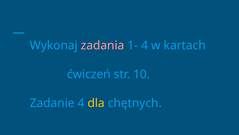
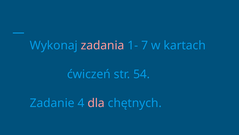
1- 4: 4 -> 7
10: 10 -> 54
dla colour: yellow -> pink
